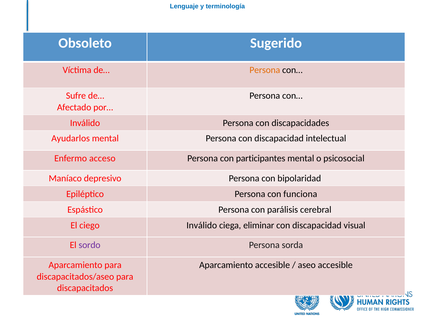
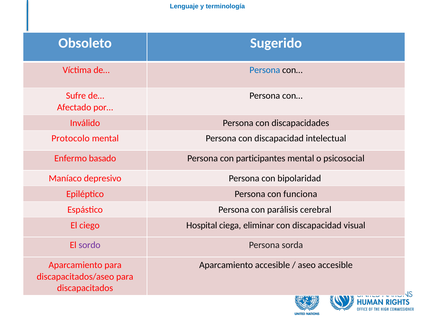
Persona at (265, 70) colour: orange -> blue
Ayudarlos: Ayudarlos -> Protocolo
acceso: acceso -> basado
ciego Inválido: Inválido -> Hospital
